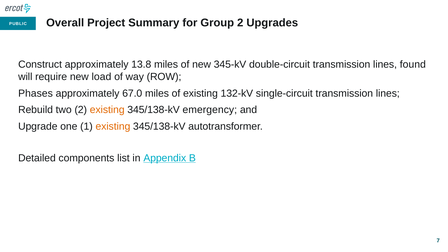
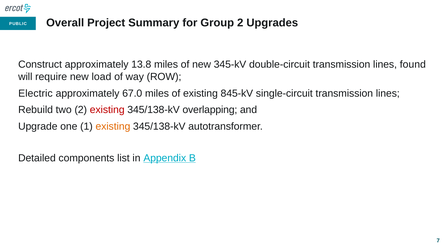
Phases: Phases -> Electric
132-kV: 132-kV -> 845-kV
existing at (107, 110) colour: orange -> red
emergency: emergency -> overlapping
